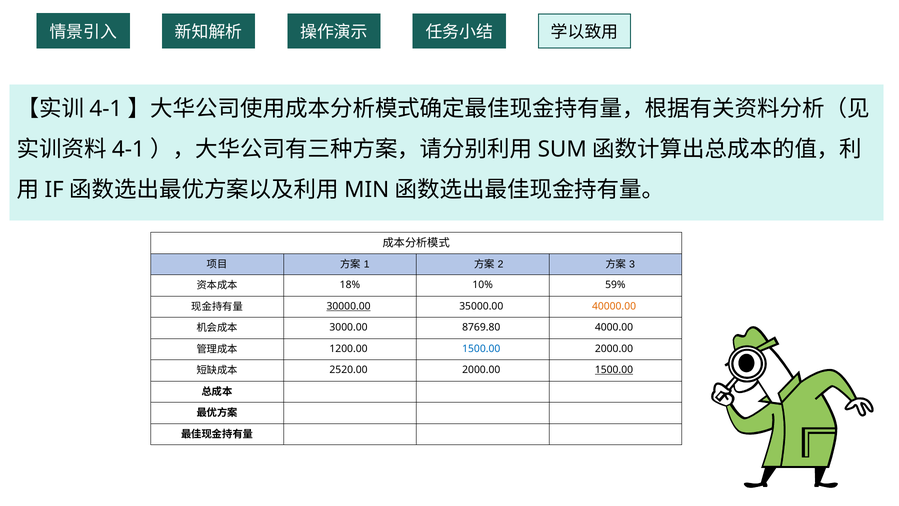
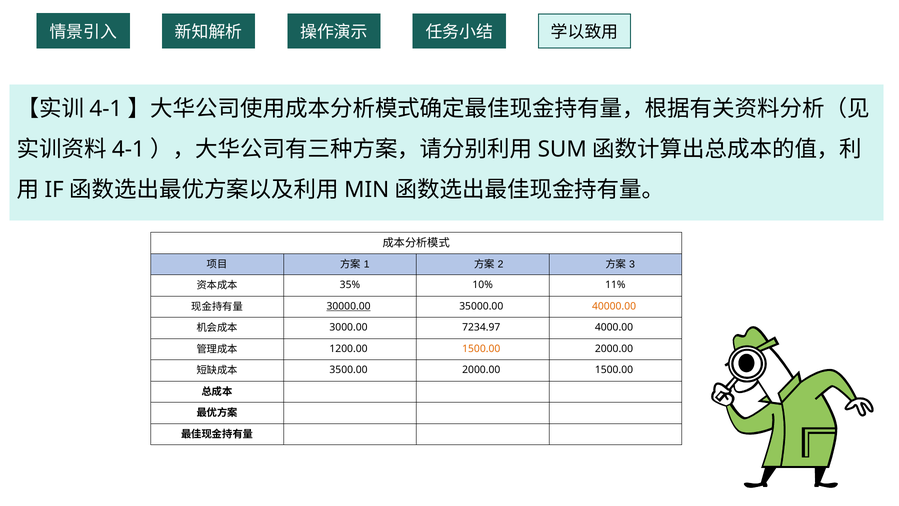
18%: 18% -> 35%
59%: 59% -> 11%
8769.80: 8769.80 -> 7234.97
1500.00 at (481, 348) colour: blue -> orange
2520.00: 2520.00 -> 3500.00
1500.00 at (614, 370) underline: present -> none
